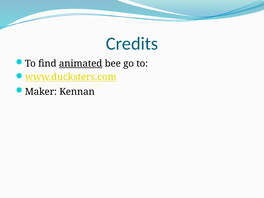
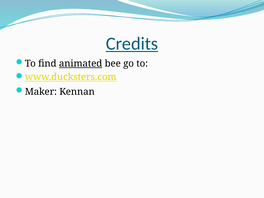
Credits underline: none -> present
